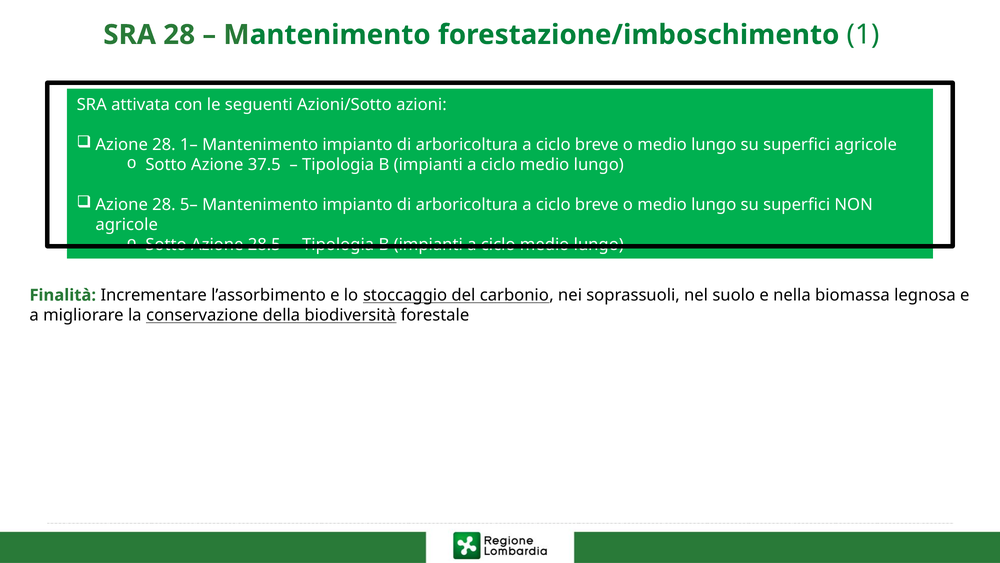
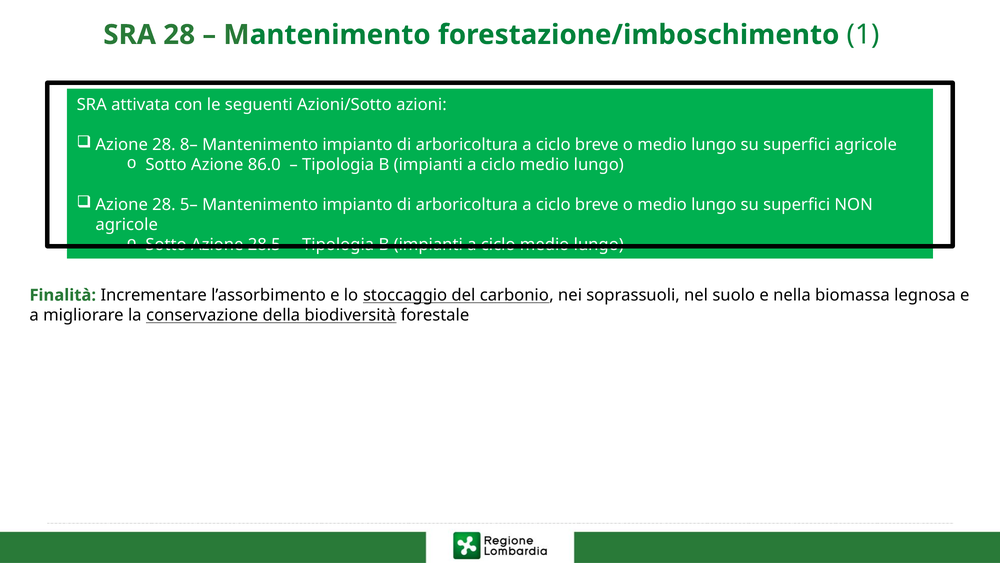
1–: 1– -> 8–
37.5: 37.5 -> 86.0
